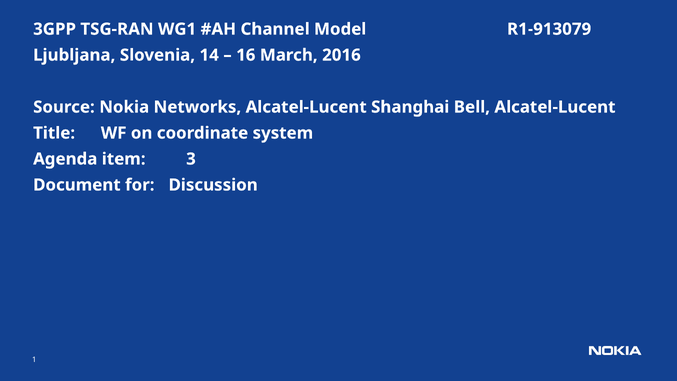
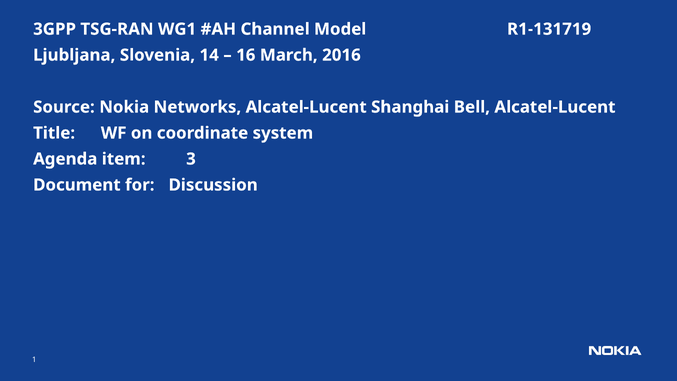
R1-913079: R1-913079 -> R1-131719
